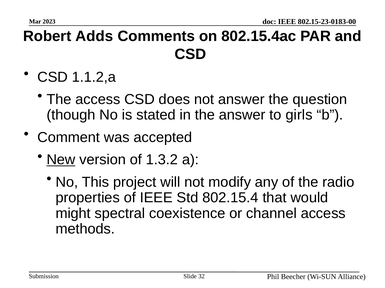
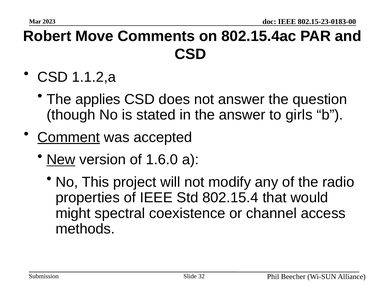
Adds: Adds -> Move
The access: access -> applies
Comment underline: none -> present
1.3.2: 1.3.2 -> 1.6.0
